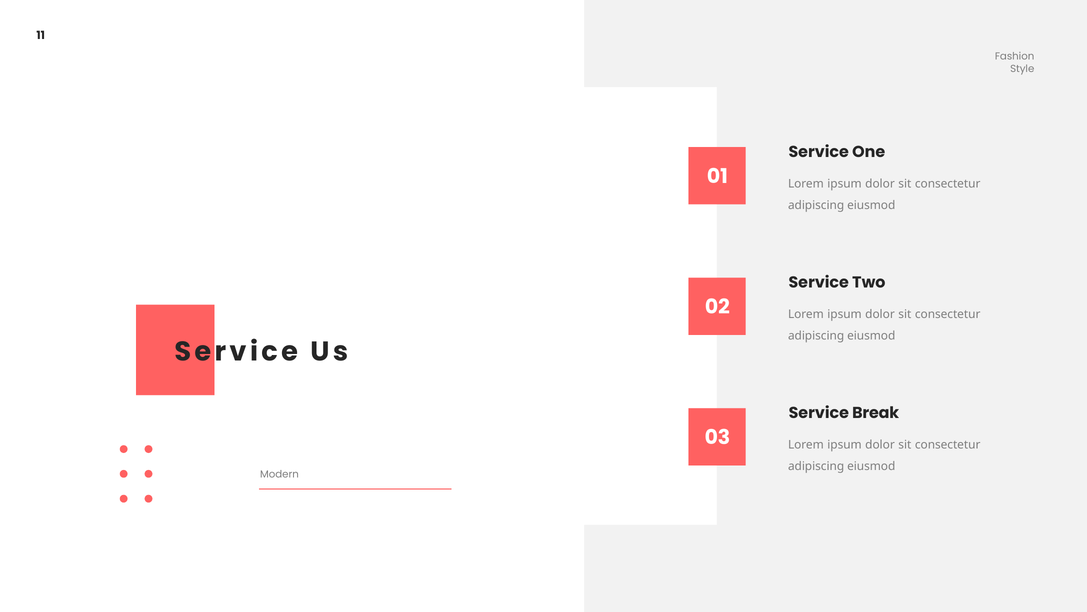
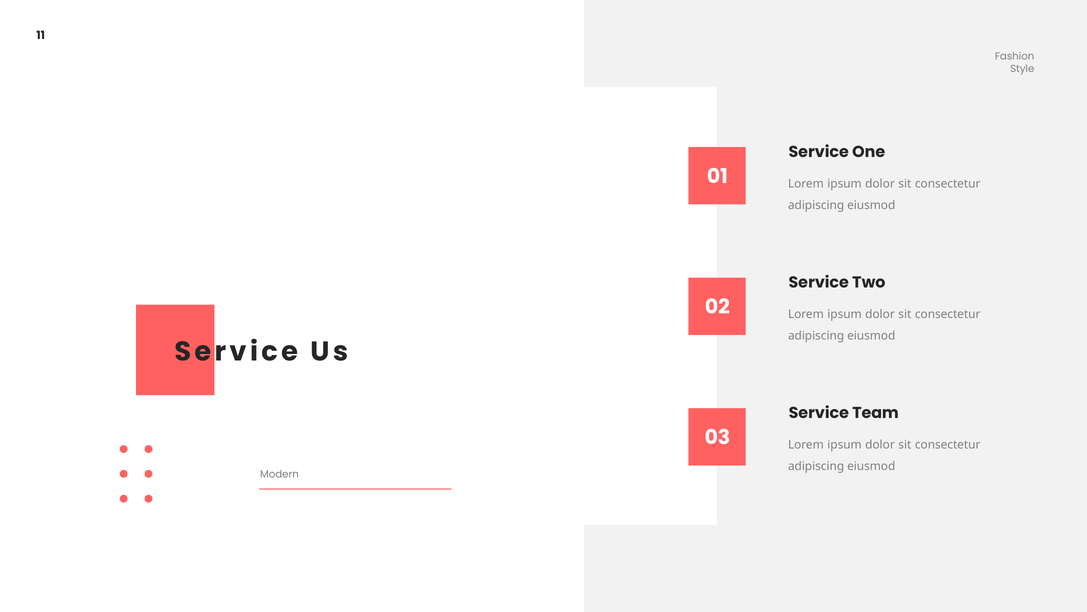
Break: Break -> Team
